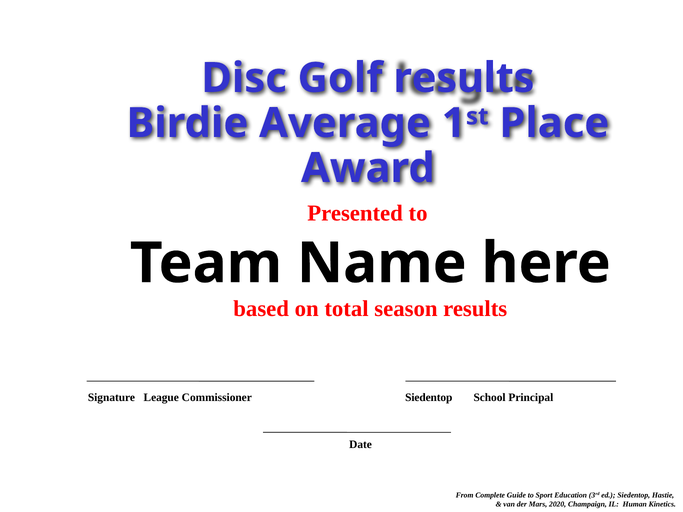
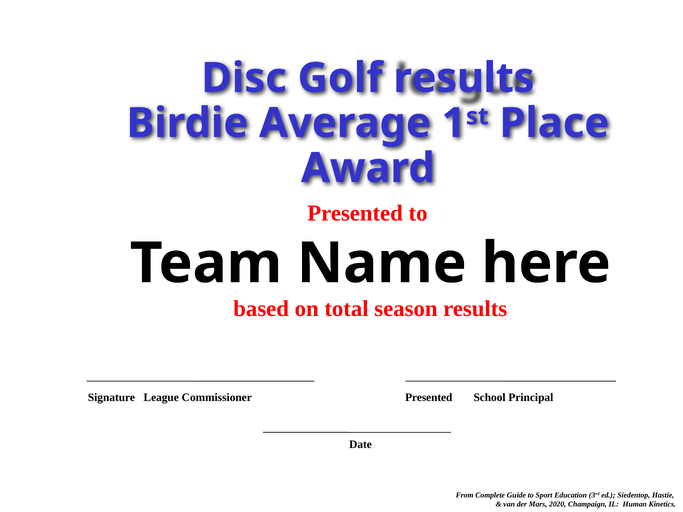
Siedentop at (429, 398): Siedentop -> Presented
